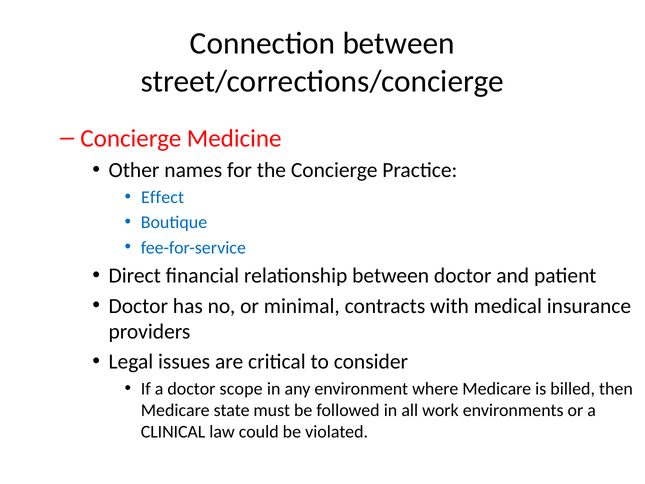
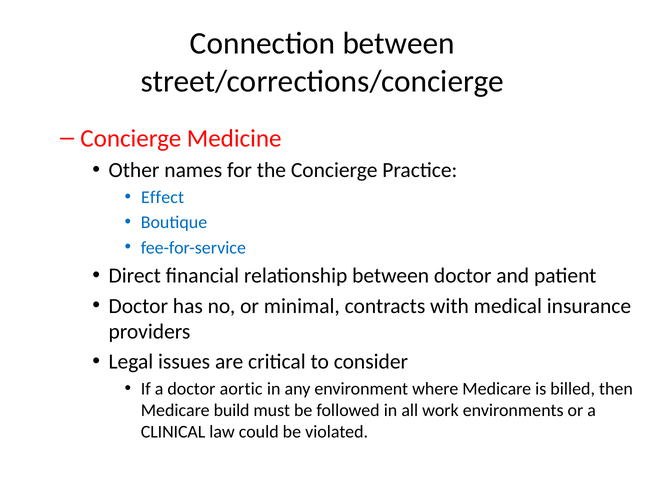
scope: scope -> aortic
state: state -> build
